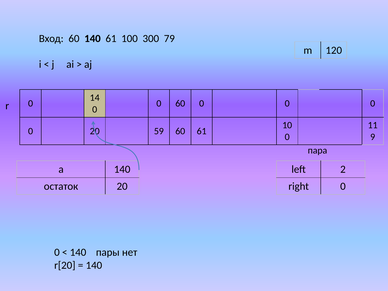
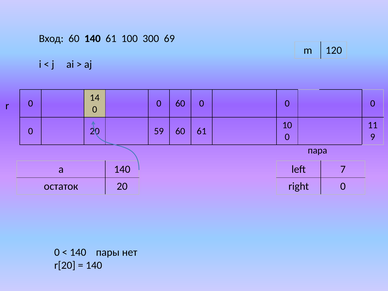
79: 79 -> 69
2: 2 -> 7
